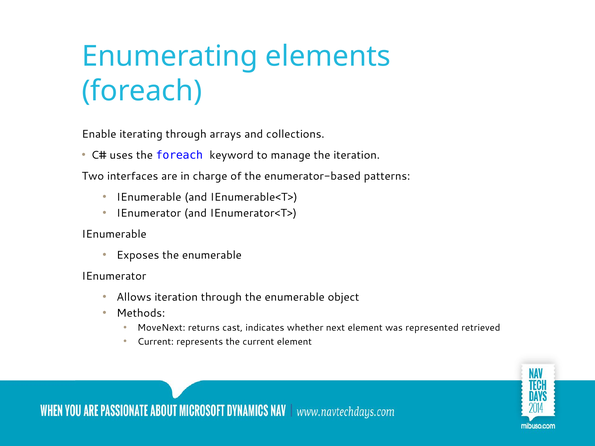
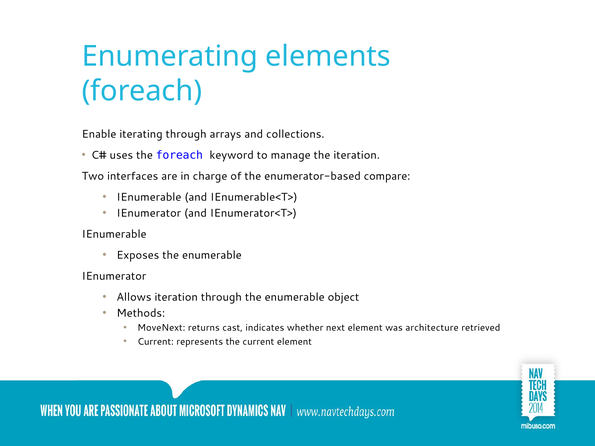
patterns: patterns -> compare
represented: represented -> architecture
